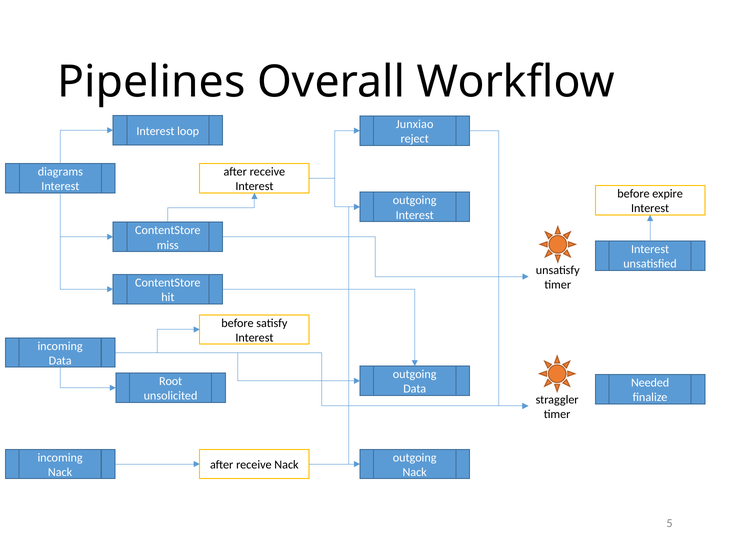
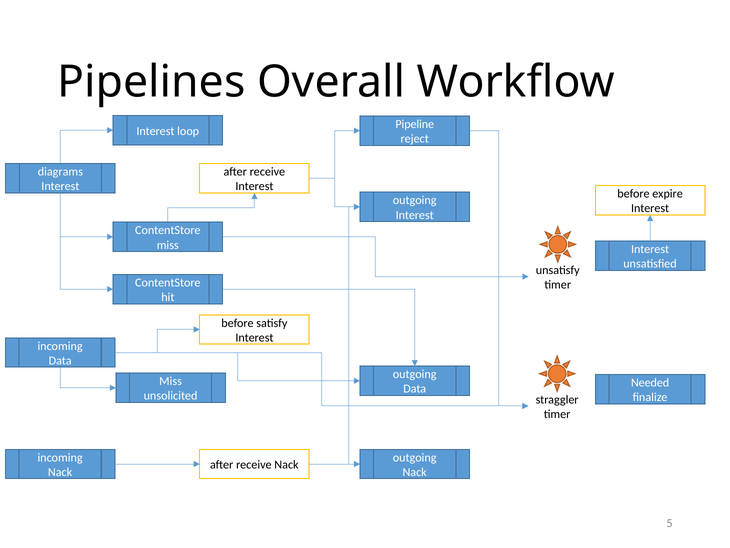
Junxiao: Junxiao -> Pipeline
Root at (171, 381): Root -> Miss
